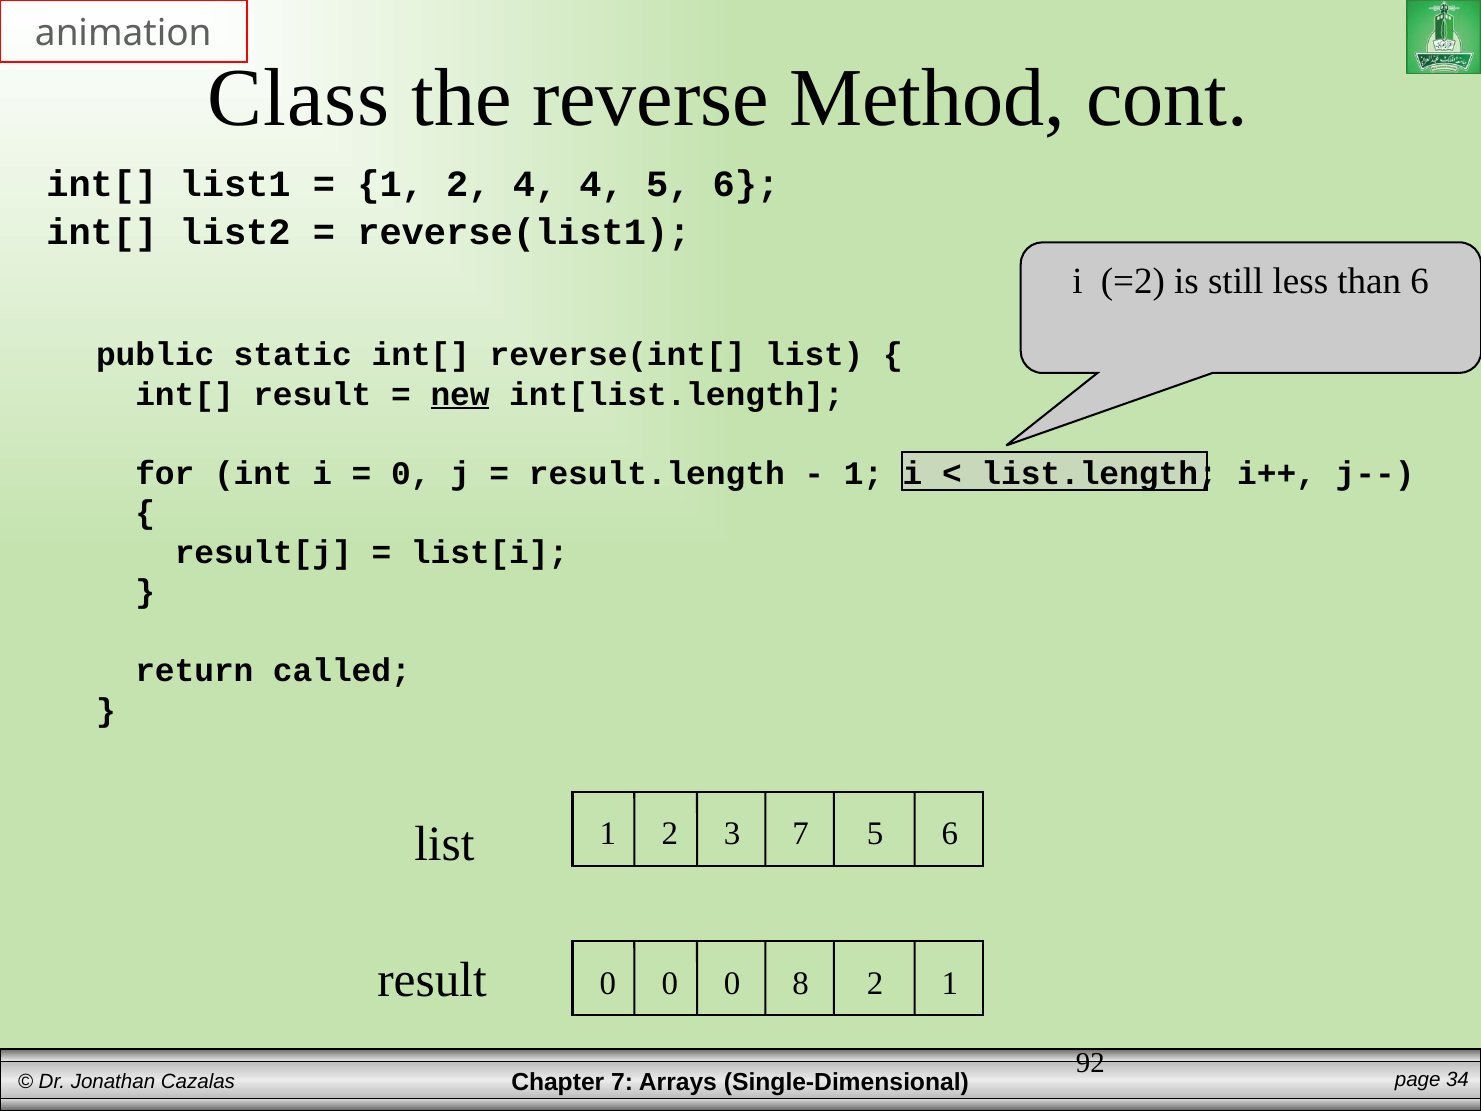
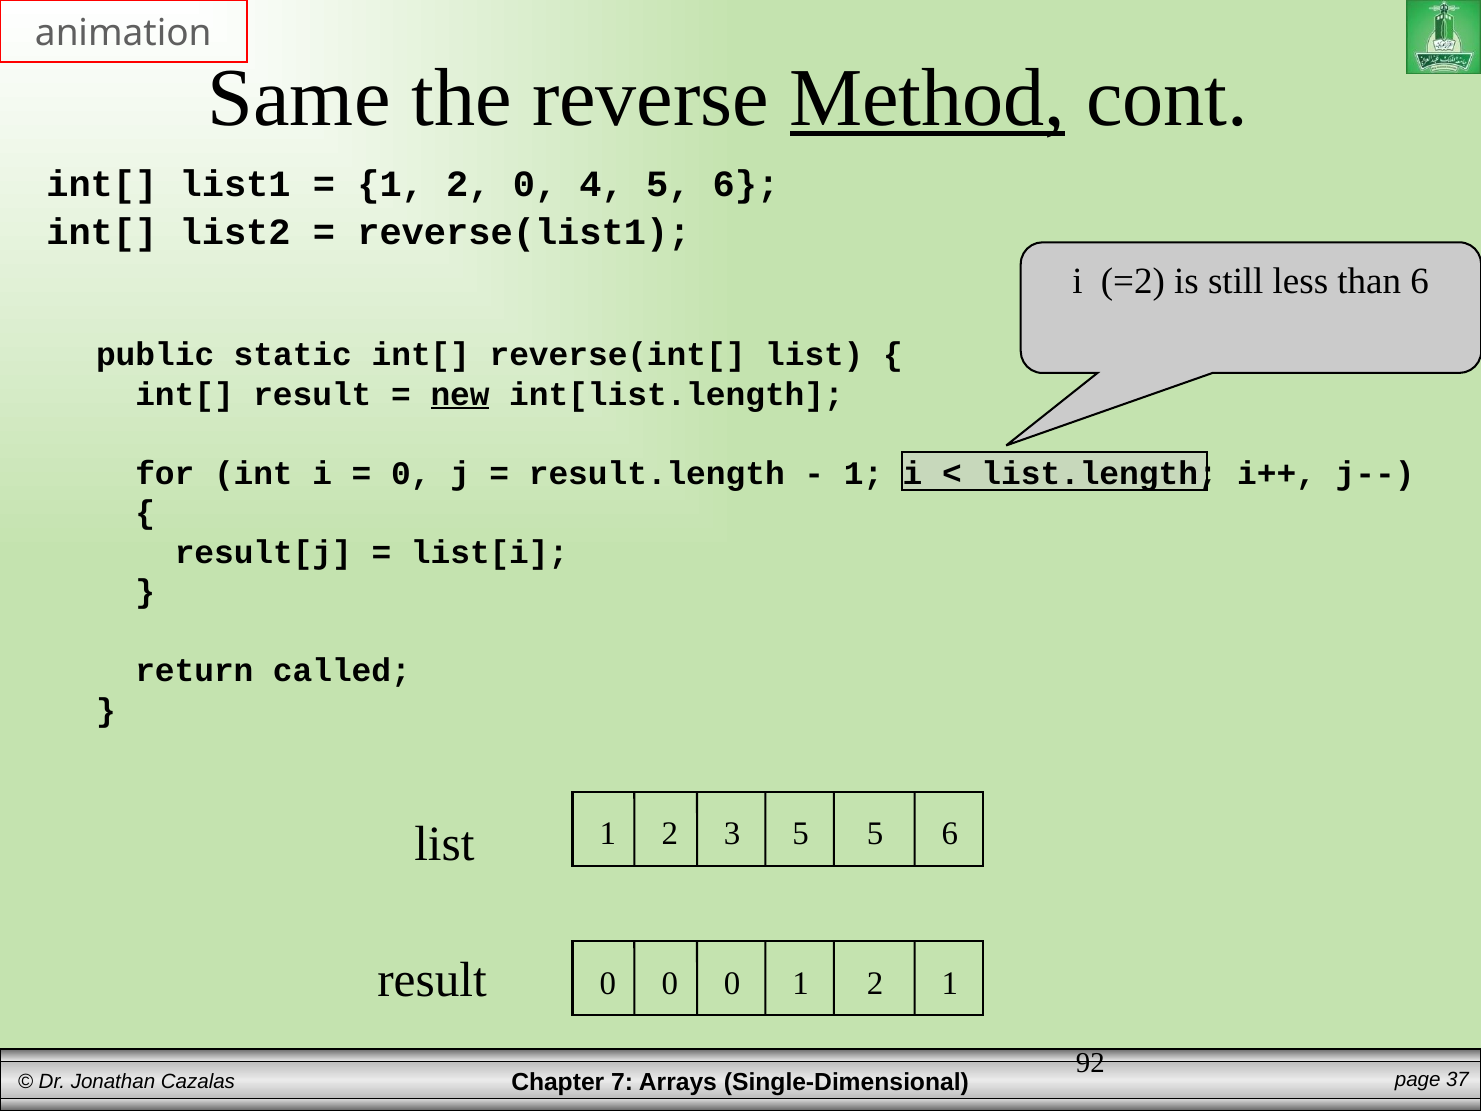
Class: Class -> Same
Method underline: none -> present
2 4: 4 -> 0
3 7: 7 -> 5
0 8: 8 -> 1
34: 34 -> 37
